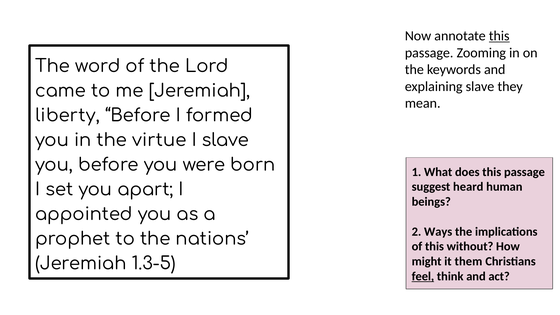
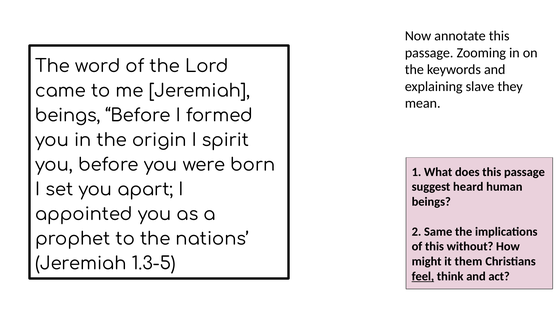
this at (499, 36) underline: present -> none
liberty at (68, 116): liberty -> beings
virtue: virtue -> origin
I slave: slave -> spirit
Ways: Ways -> Same
